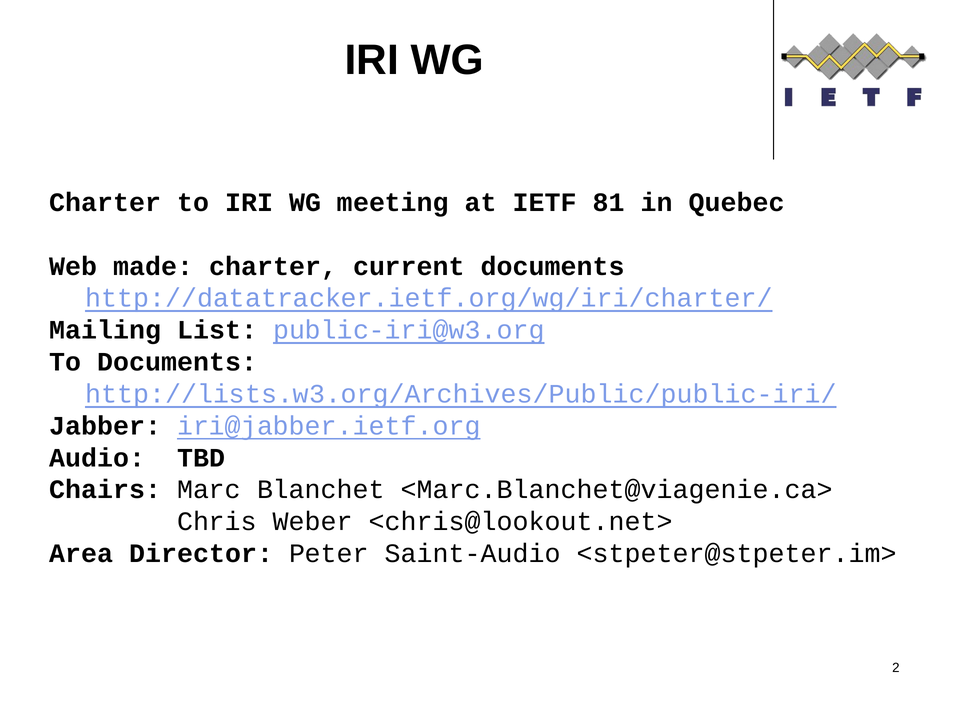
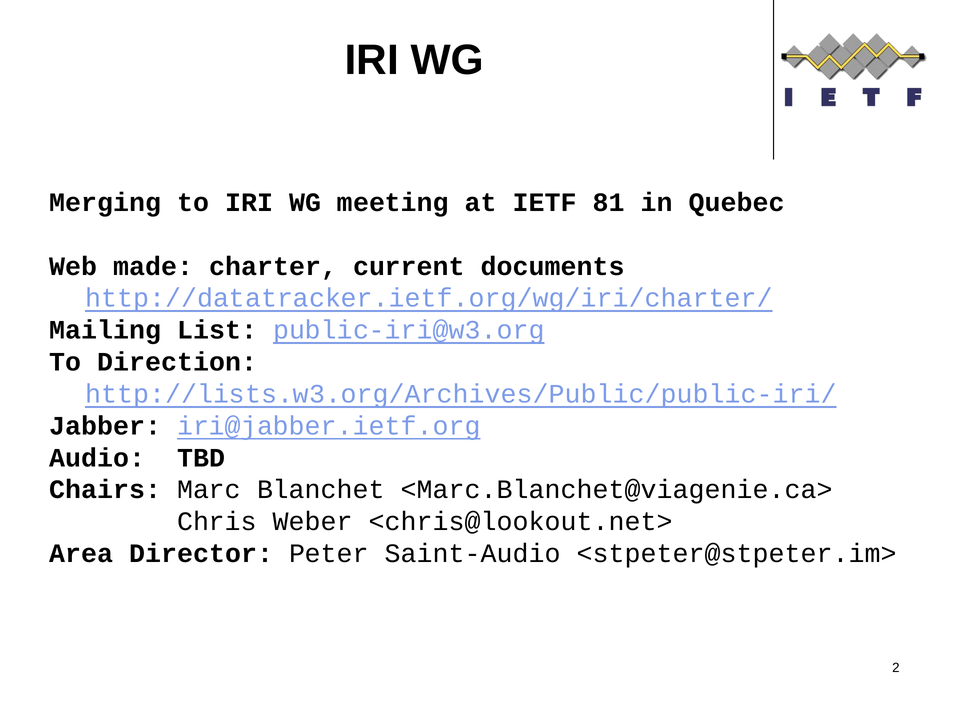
Charter at (105, 202): Charter -> Merging
To Documents: Documents -> Direction
